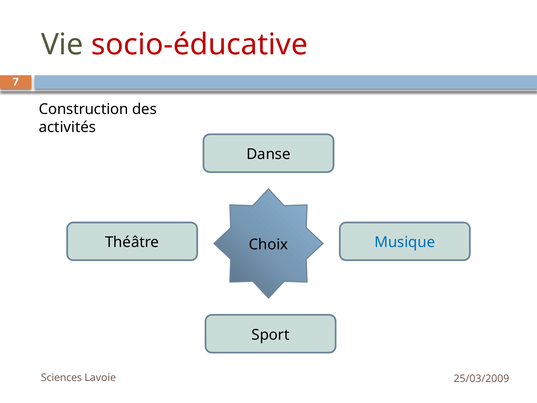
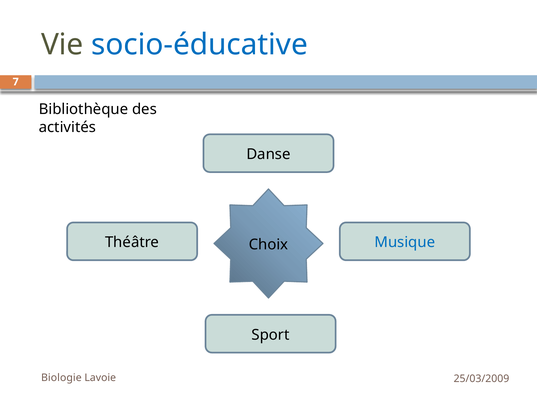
socio-éducative colour: red -> blue
Construction: Construction -> Bibliothèque
Sciences: Sciences -> Biologie
